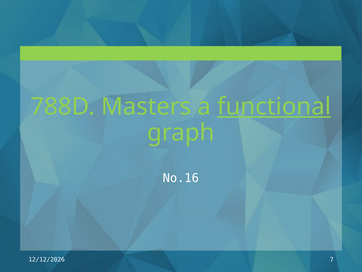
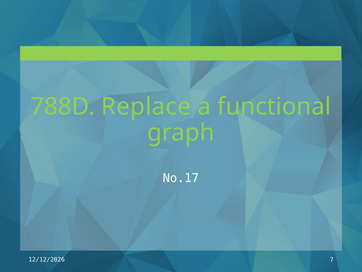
Masters: Masters -> Replace
functional underline: present -> none
No.16: No.16 -> No.17
